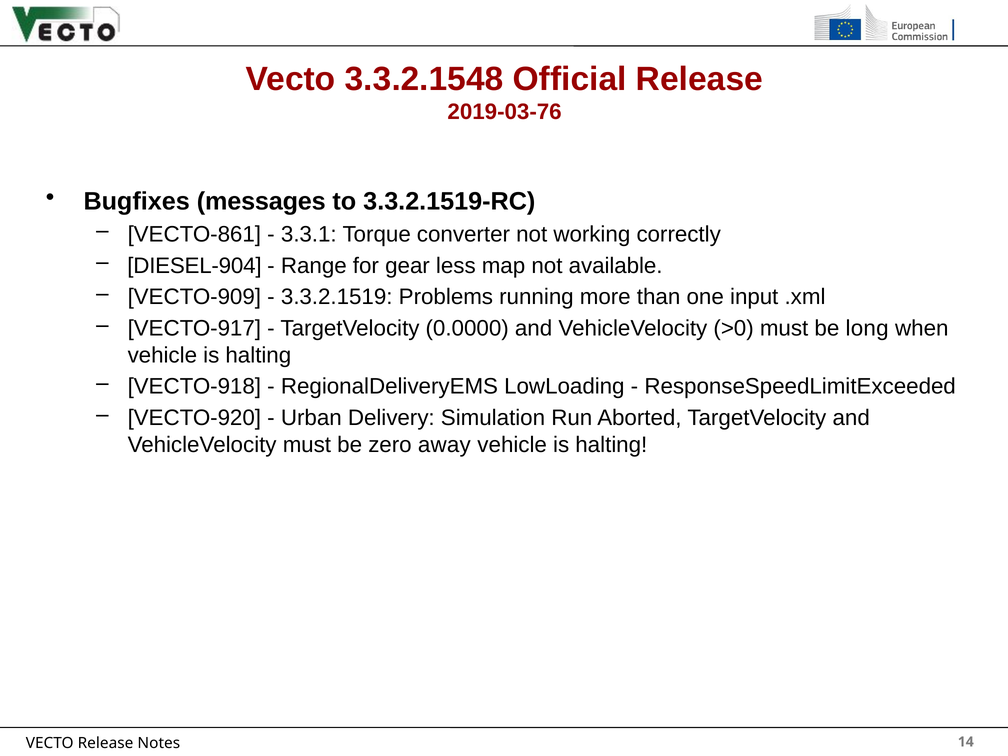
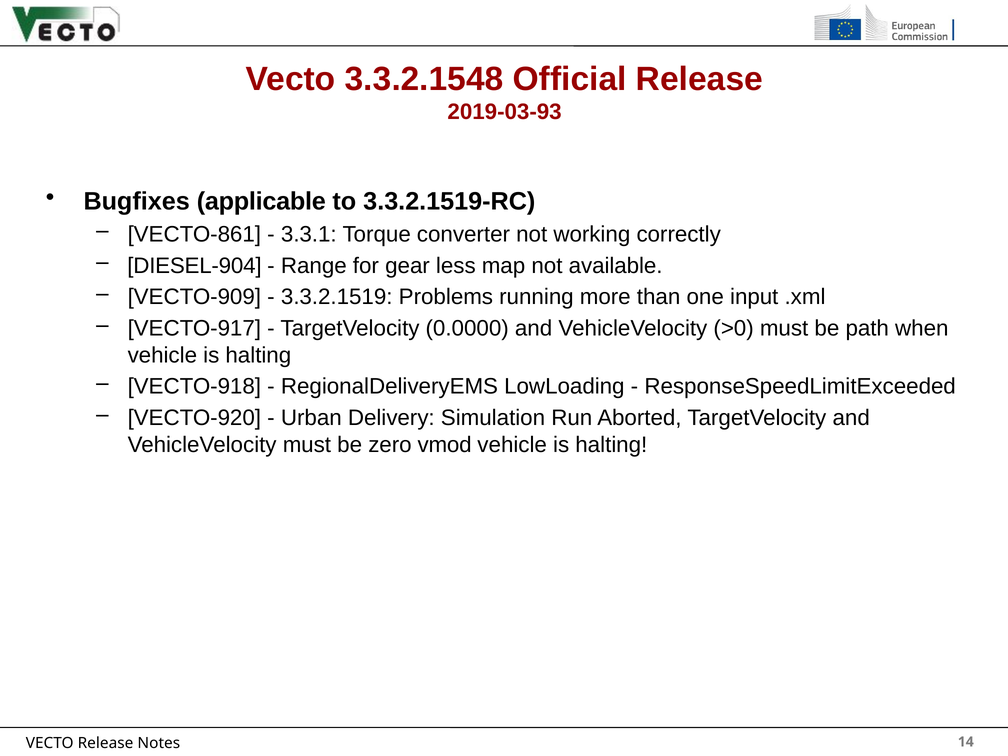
2019-03-76: 2019-03-76 -> 2019-03-93
messages: messages -> applicable
long: long -> path
away: away -> vmod
